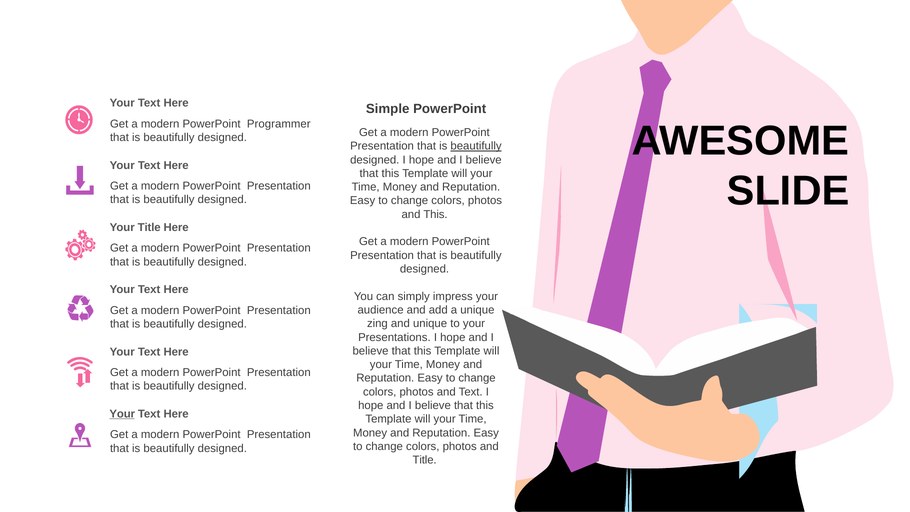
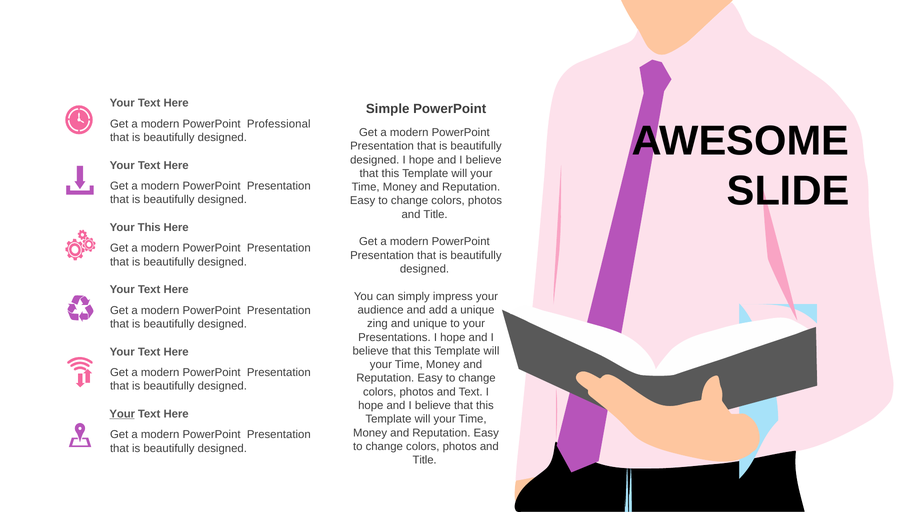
Programmer: Programmer -> Professional
beautifully at (476, 146) underline: present -> none
This at (435, 214): This -> Title
Your Title: Title -> This
